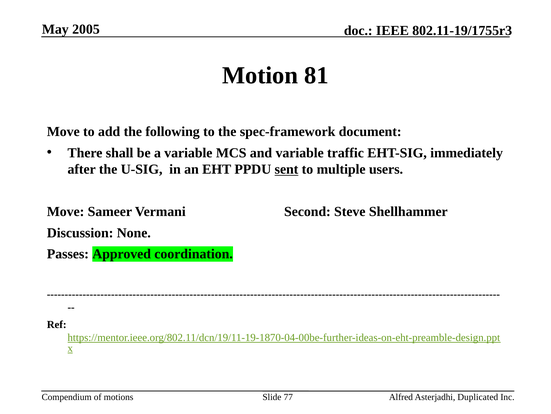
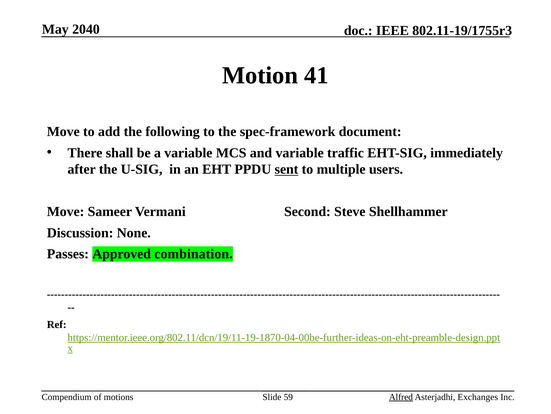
2005: 2005 -> 2040
81: 81 -> 41
coordination: coordination -> combination
77: 77 -> 59
Alfred underline: none -> present
Duplicated: Duplicated -> Exchanges
